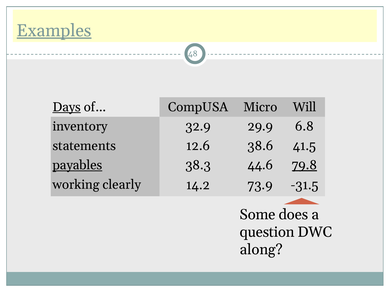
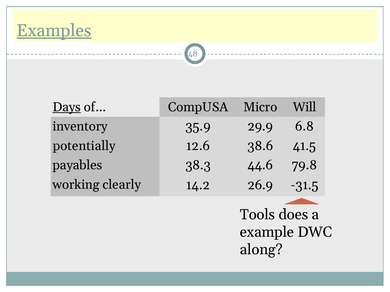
32.9: 32.9 -> 35.9
statements: statements -> potentially
payables underline: present -> none
79.8 underline: present -> none
73.9: 73.9 -> 26.9
Some: Some -> Tools
question: question -> example
